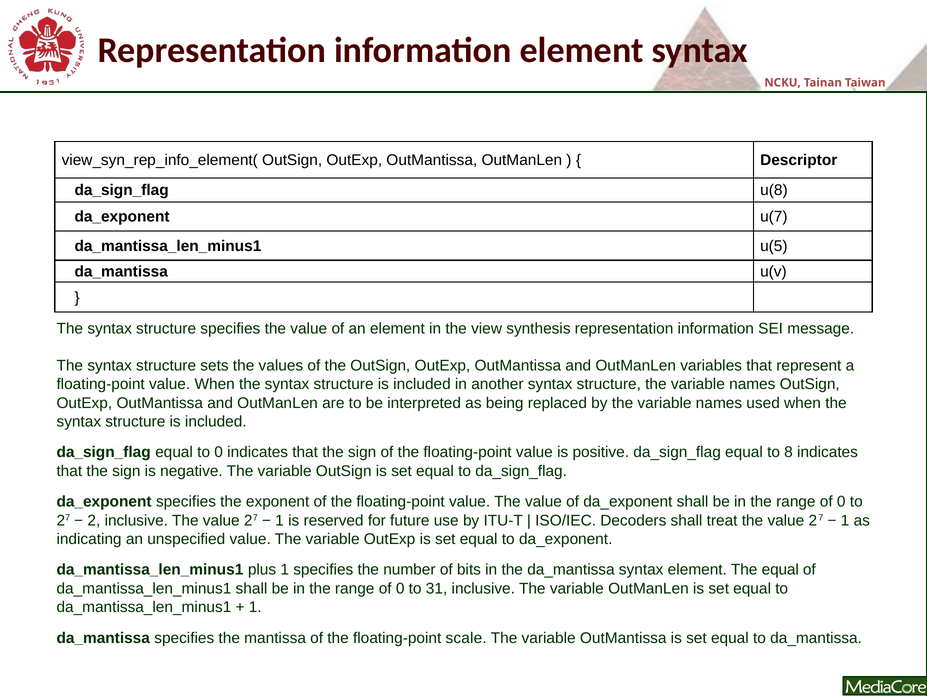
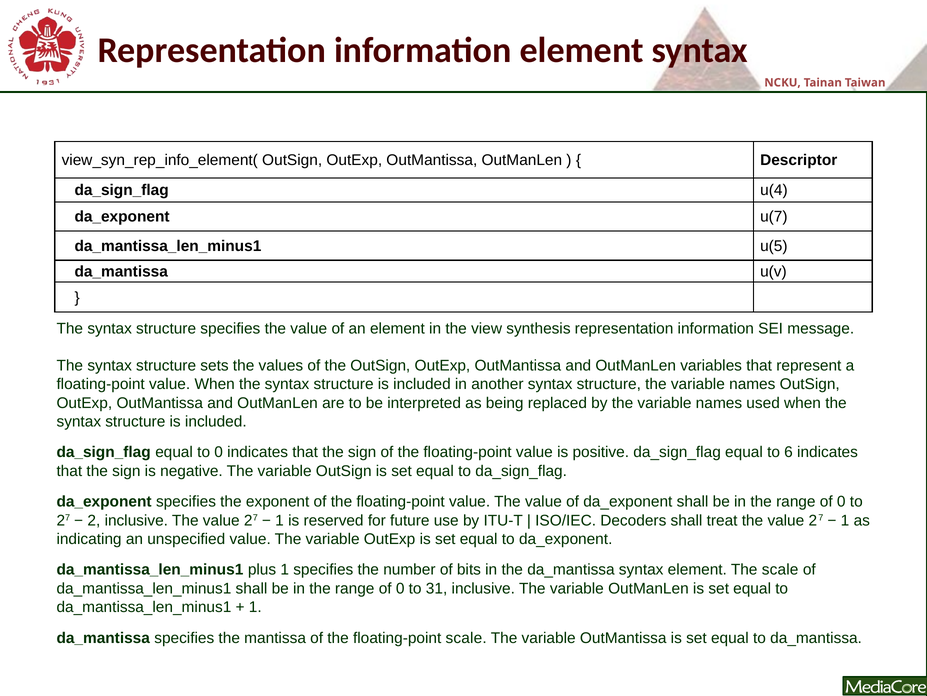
u(8: u(8 -> u(4
8: 8 -> 6
The equal: equal -> scale
